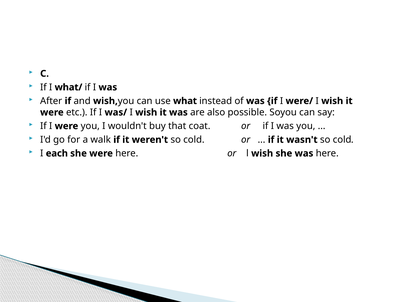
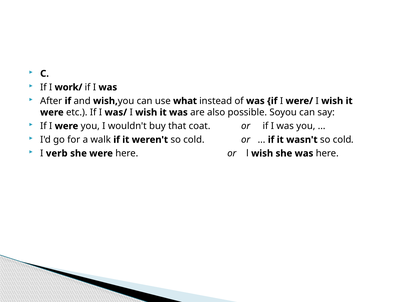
what/: what/ -> work/
each: each -> verb
